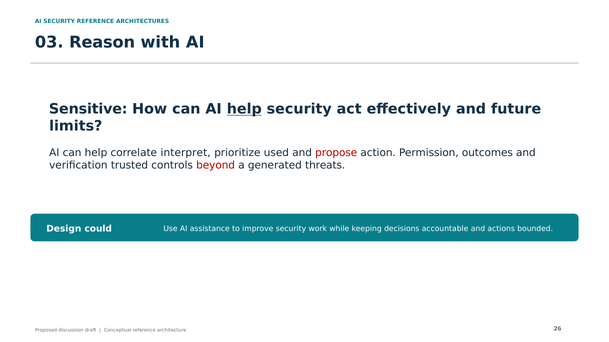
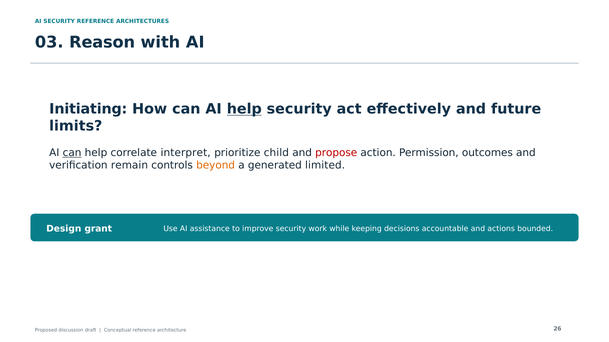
Sensitive: Sensitive -> Initiating
can at (72, 153) underline: none -> present
used: used -> child
trusted: trusted -> remain
beyond colour: red -> orange
threats: threats -> limited
could: could -> grant
